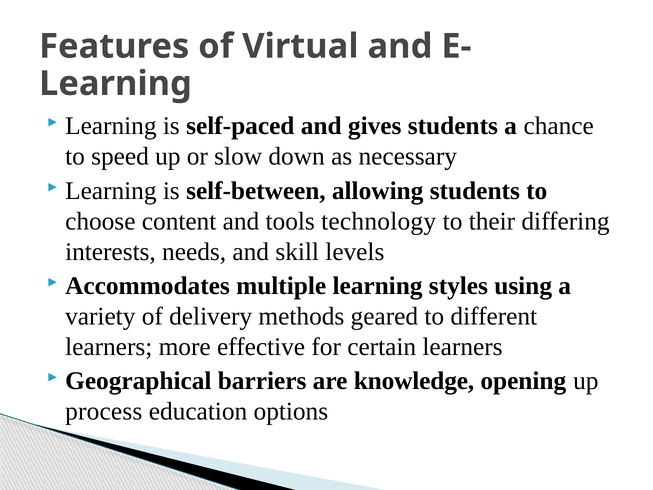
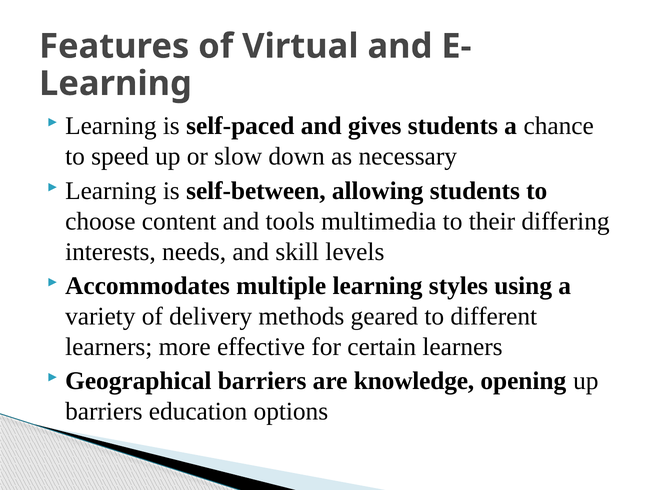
technology: technology -> multimedia
process at (104, 411): process -> barriers
